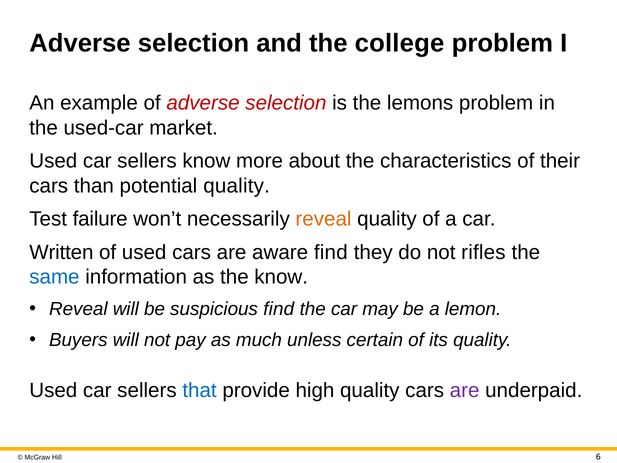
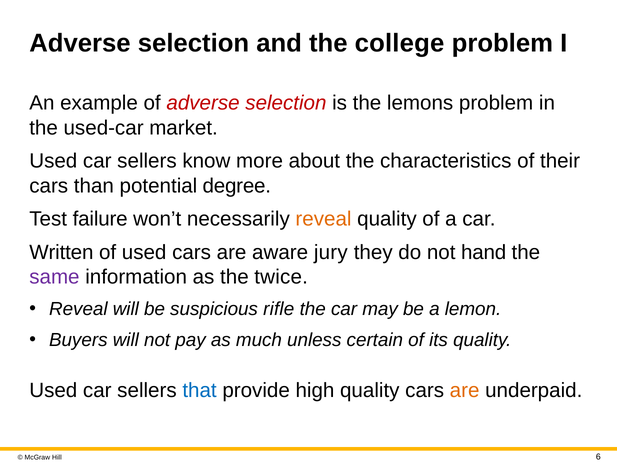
potential quality: quality -> degree
aware find: find -> jury
rifles: rifles -> hand
same colour: blue -> purple
the know: know -> twice
suspicious find: find -> rifle
are at (465, 390) colour: purple -> orange
